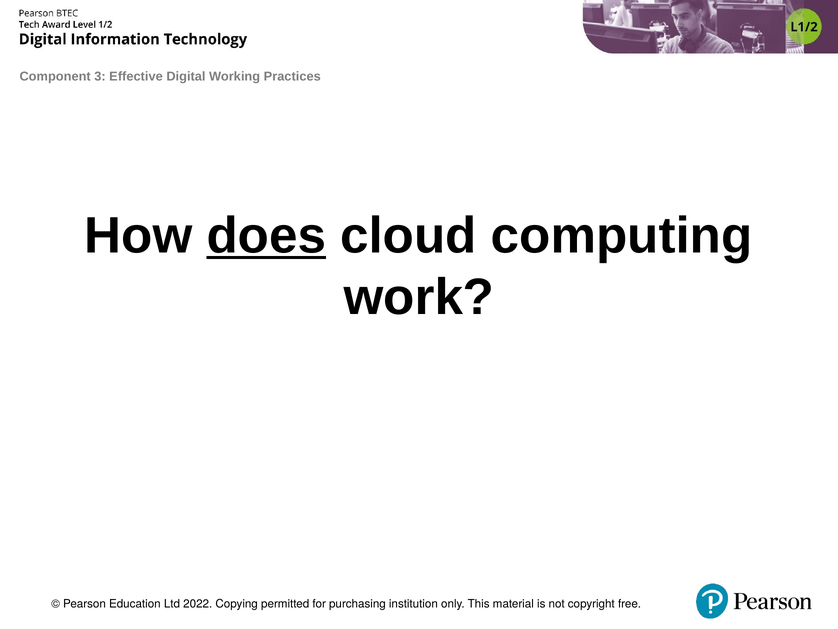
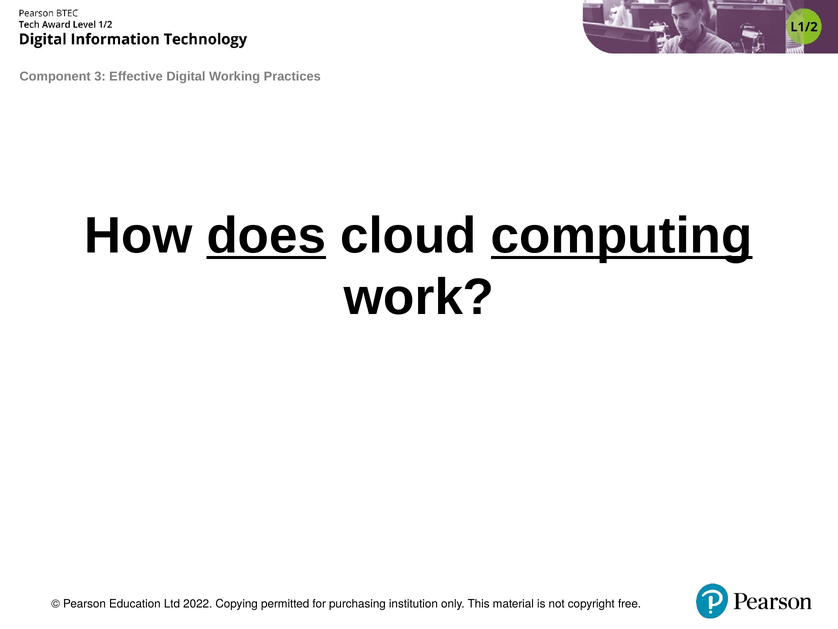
computing underline: none -> present
